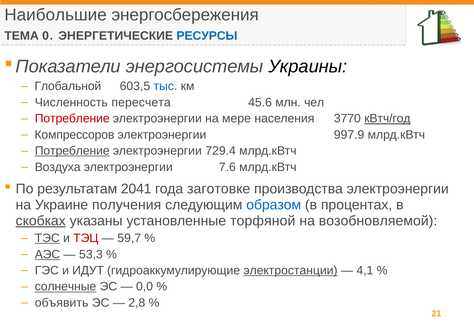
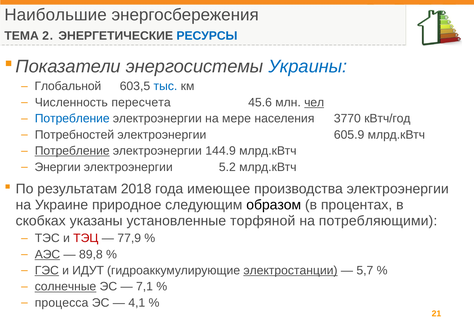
0: 0 -> 2
Украины colour: black -> blue
чел underline: none -> present
Потребление at (72, 119) colour: red -> blue
кВтч/год underline: present -> none
Компрессоров: Компрессоров -> Потребностей
997.9: 997.9 -> 605.9
729.4: 729.4 -> 144.9
Воздуха: Воздуха -> Энергии
7.6: 7.6 -> 5.2
2041: 2041 -> 2018
заготовке: заготовке -> имеющее
получения: получения -> природное
образом colour: blue -> black
скобках underline: present -> none
возобновляемой: возобновляемой -> потребляющими
ТЭС underline: present -> none
59,7: 59,7 -> 77,9
53,3: 53,3 -> 89,8
ГЭС underline: none -> present
4,1: 4,1 -> 5,7
0,0: 0,0 -> 7,1
объявить: объявить -> процесса
2,8: 2,8 -> 4,1
